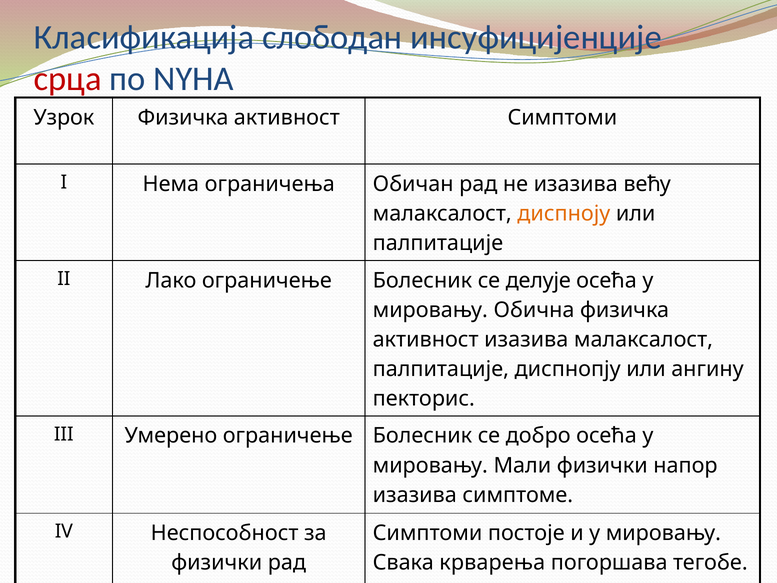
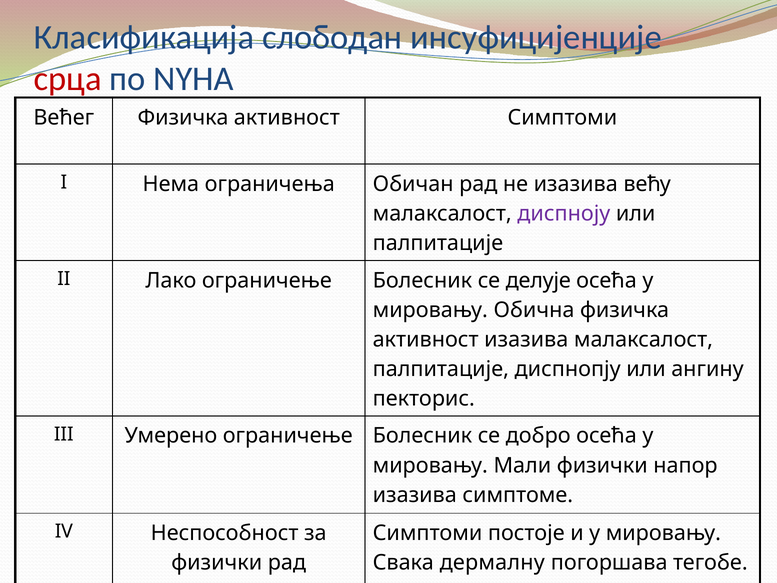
Узрок: Узрок -> Већег
диспноју colour: orange -> purple
крварења: крварења -> дермалну
